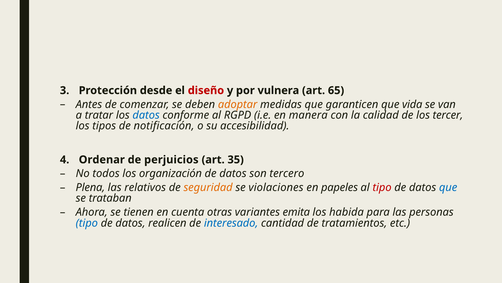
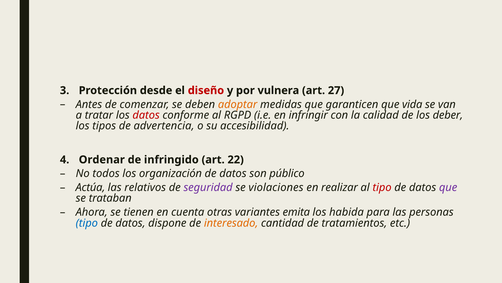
65: 65 -> 27
datos at (146, 115) colour: blue -> red
manera: manera -> infringir
tercer: tercer -> deber
notificación: notificación -> advertencia
perjuicios: perjuicios -> infringido
35: 35 -> 22
tercero: tercero -> público
Plena: Plena -> Actúa
seguridad colour: orange -> purple
papeles: papeles -> realizar
que at (448, 187) colour: blue -> purple
realicen: realicen -> dispone
interesado colour: blue -> orange
